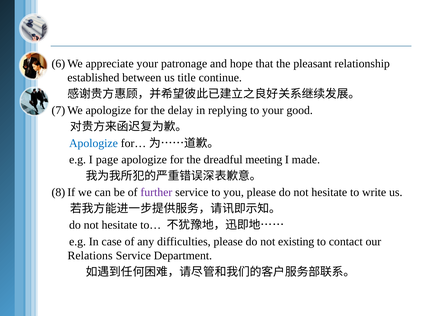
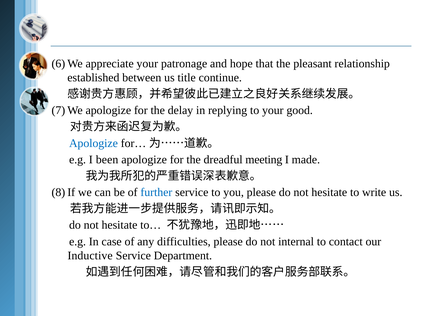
page: page -> been
further colour: purple -> blue
existing: existing -> internal
Relations: Relations -> Inductive
